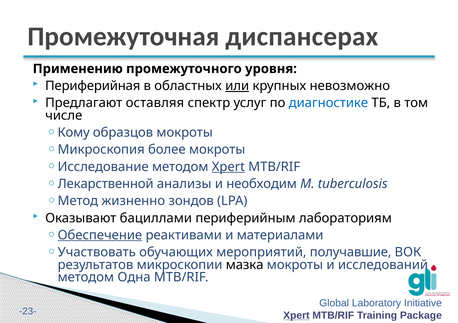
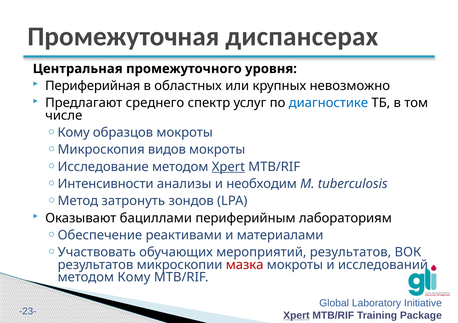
Применению: Применению -> Центральная
или underline: present -> none
оставляя: оставляя -> среднего
более: более -> видов
Лекарственной: Лекарственной -> Интенсивности
жизненно: жизненно -> затронуть
Обеспечение underline: present -> none
мероприятий получавшие: получавшие -> результатов
мазка colour: black -> red
методом Одна: Одна -> Кому
